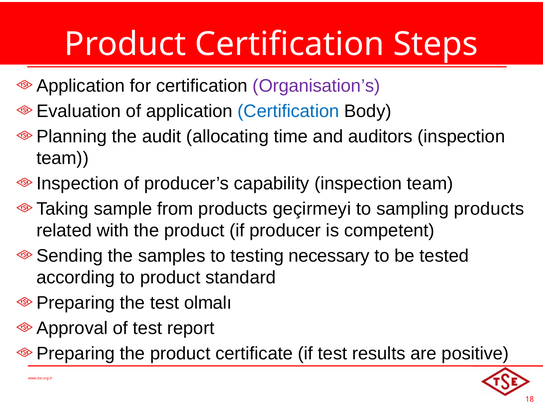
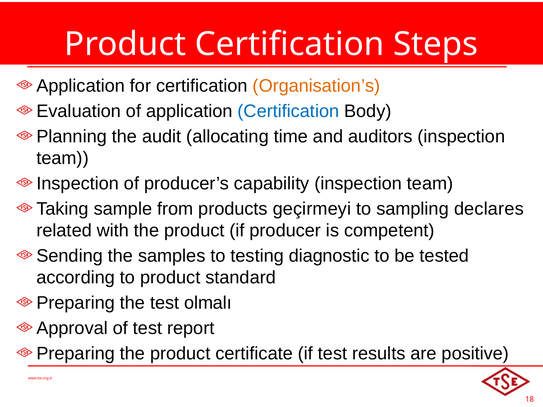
Organisation’s colour: purple -> orange
sampling products: products -> declares
necessary: necessary -> diagnostic
